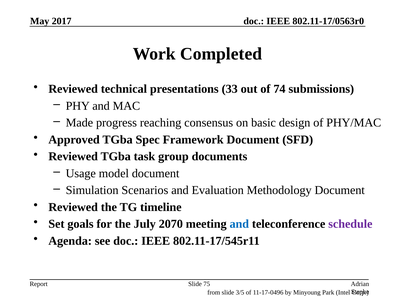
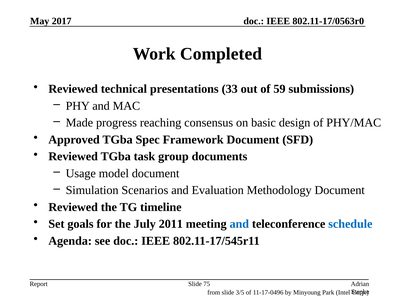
74: 74 -> 59
2070: 2070 -> 2011
schedule colour: purple -> blue
